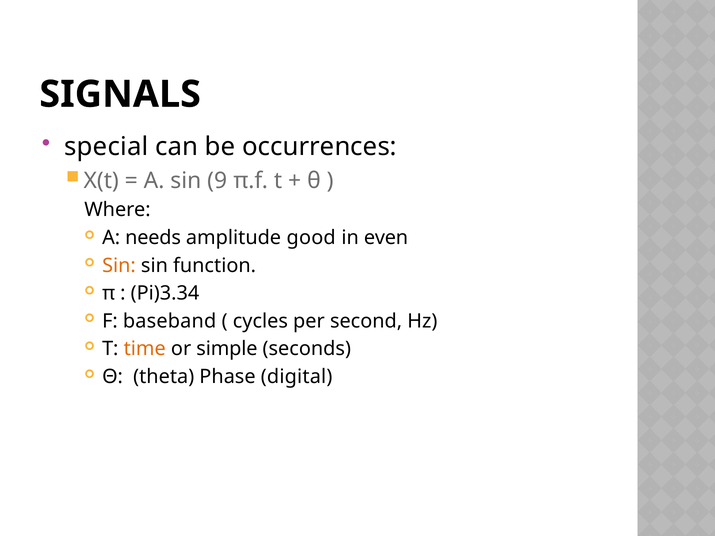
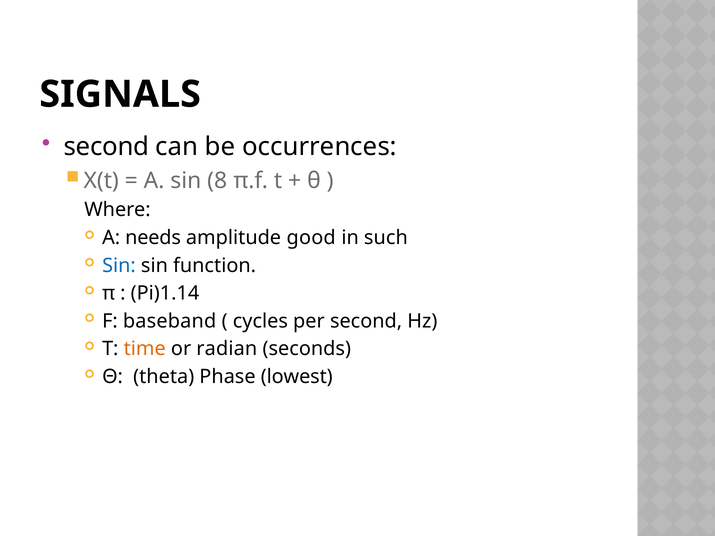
special at (106, 147): special -> second
9: 9 -> 8
even: even -> such
Sin at (119, 266) colour: orange -> blue
Pi)3.34: Pi)3.34 -> Pi)1.14
simple: simple -> radian
digital: digital -> lowest
